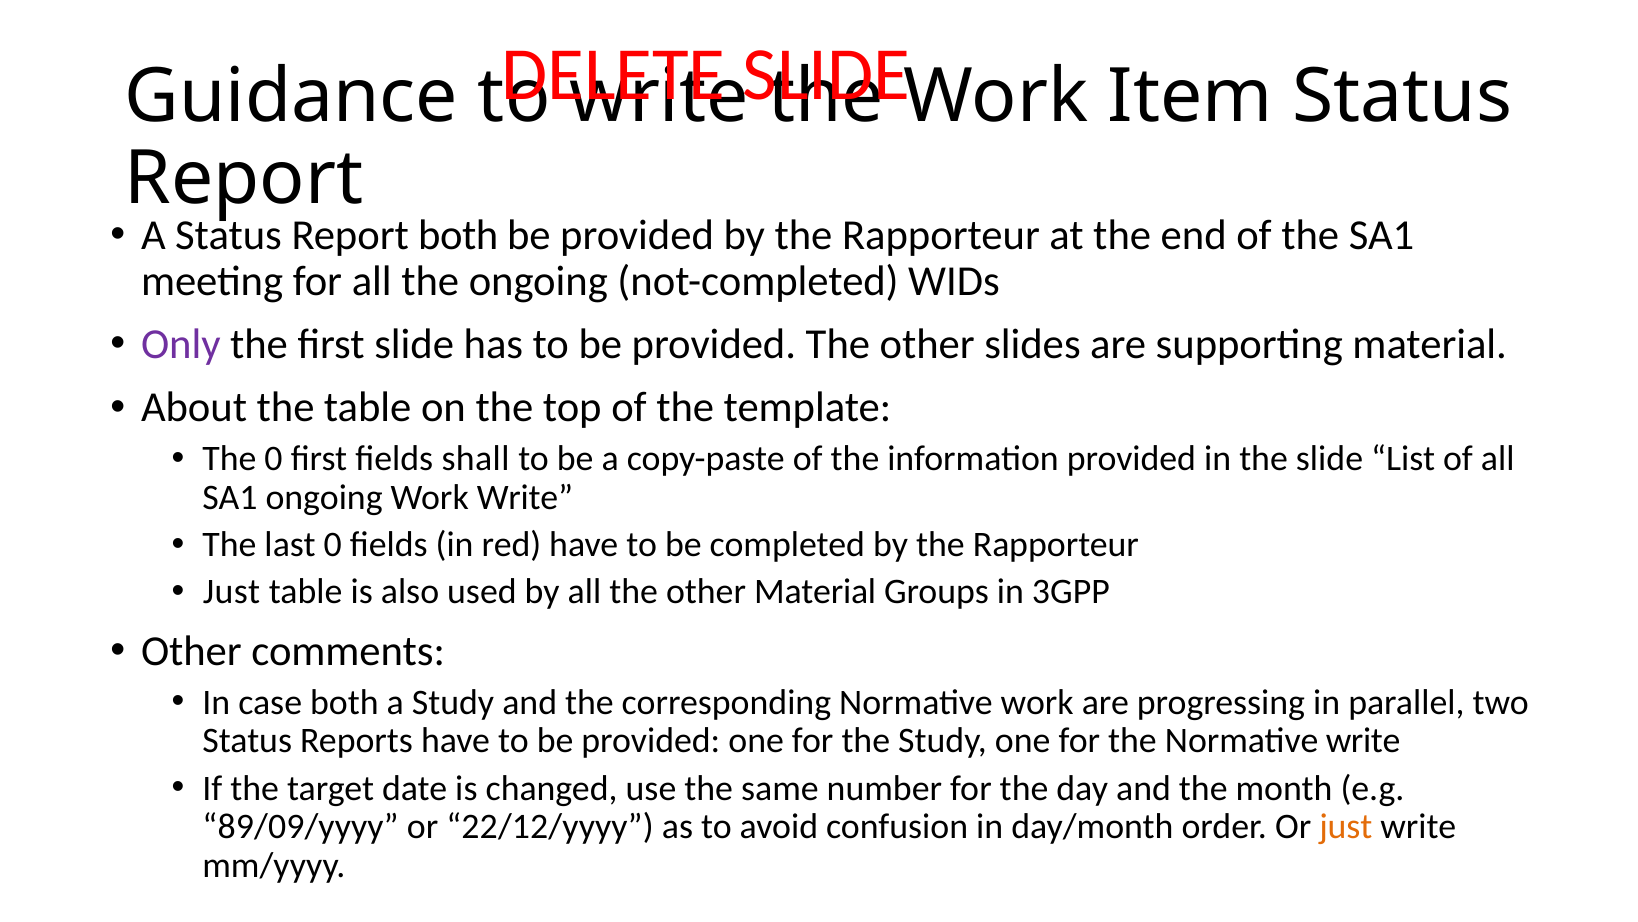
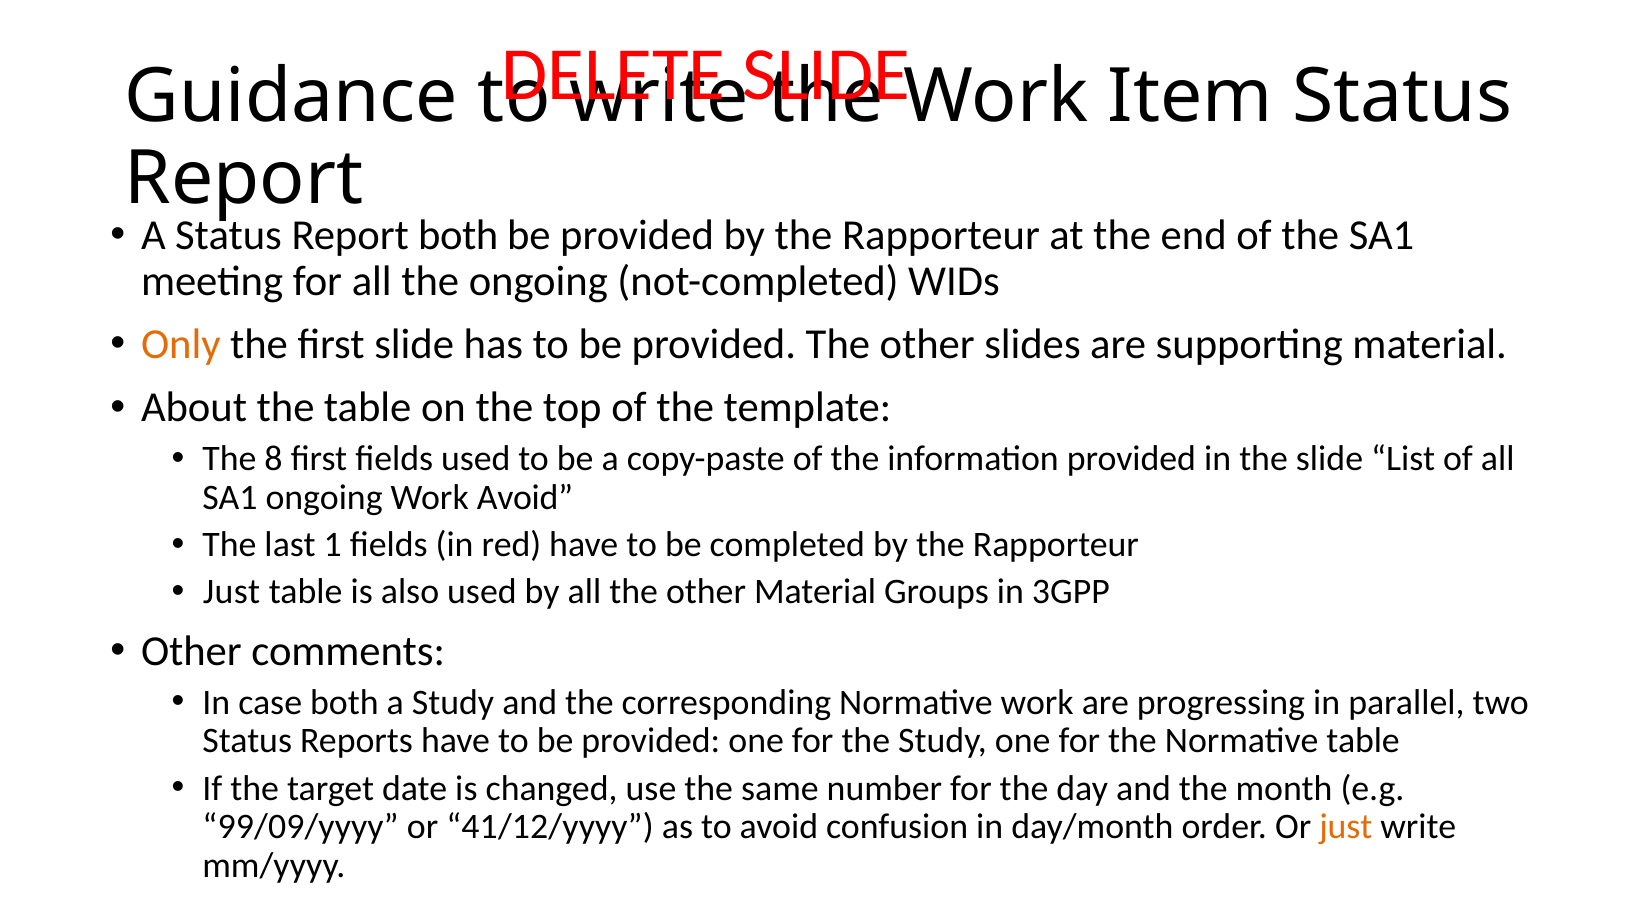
Only colour: purple -> orange
The 0: 0 -> 8
fields shall: shall -> used
Work Write: Write -> Avoid
last 0: 0 -> 1
Normative write: write -> table
89/09/yyyy: 89/09/yyyy -> 99/09/yyyy
22/12/yyyy: 22/12/yyyy -> 41/12/yyyy
